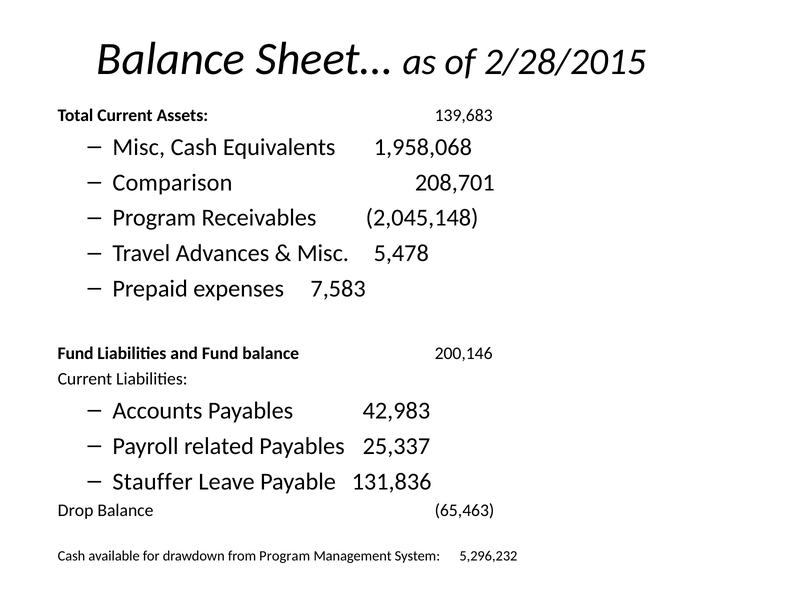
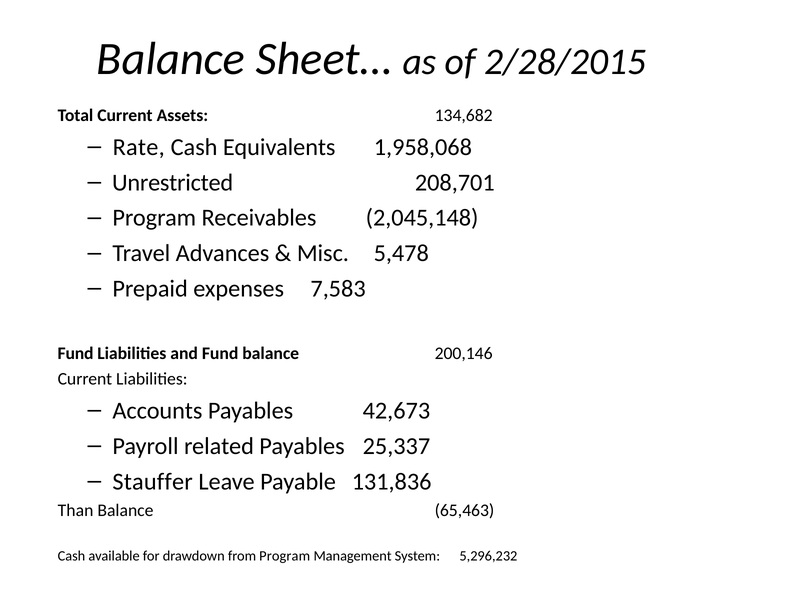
139,683: 139,683 -> 134,682
Misc at (139, 147): Misc -> Rate
Comparison: Comparison -> Unrestricted
42,983: 42,983 -> 42,673
Drop: Drop -> Than
